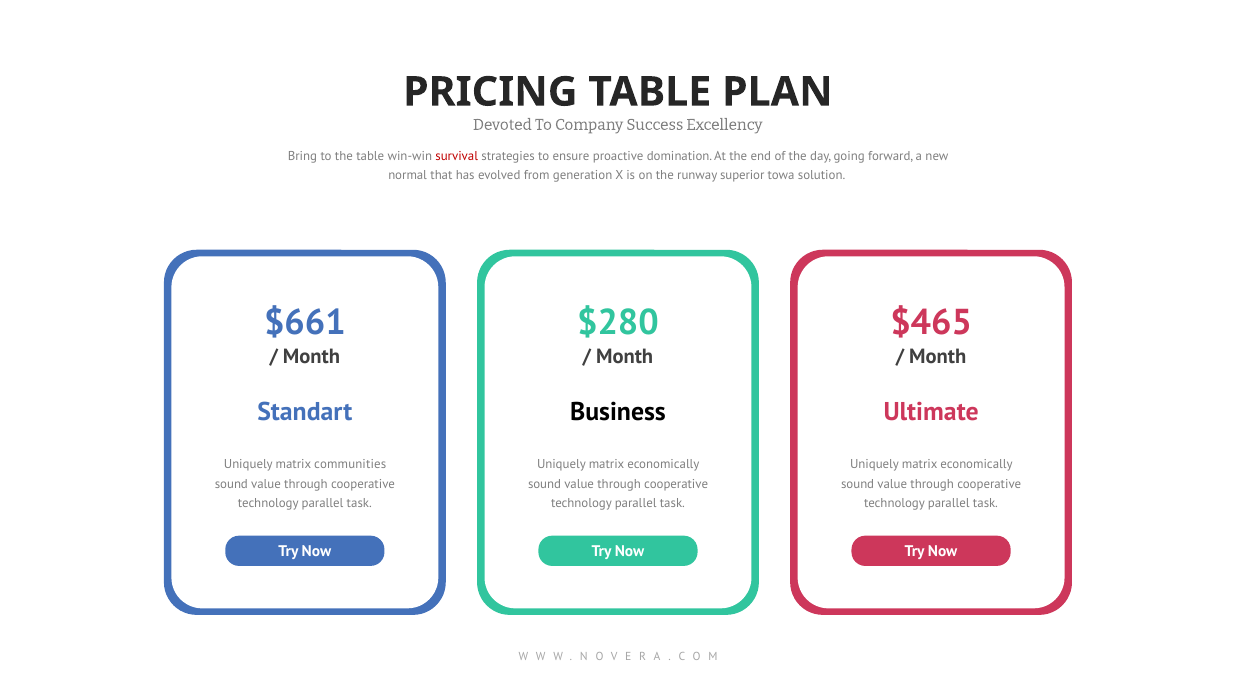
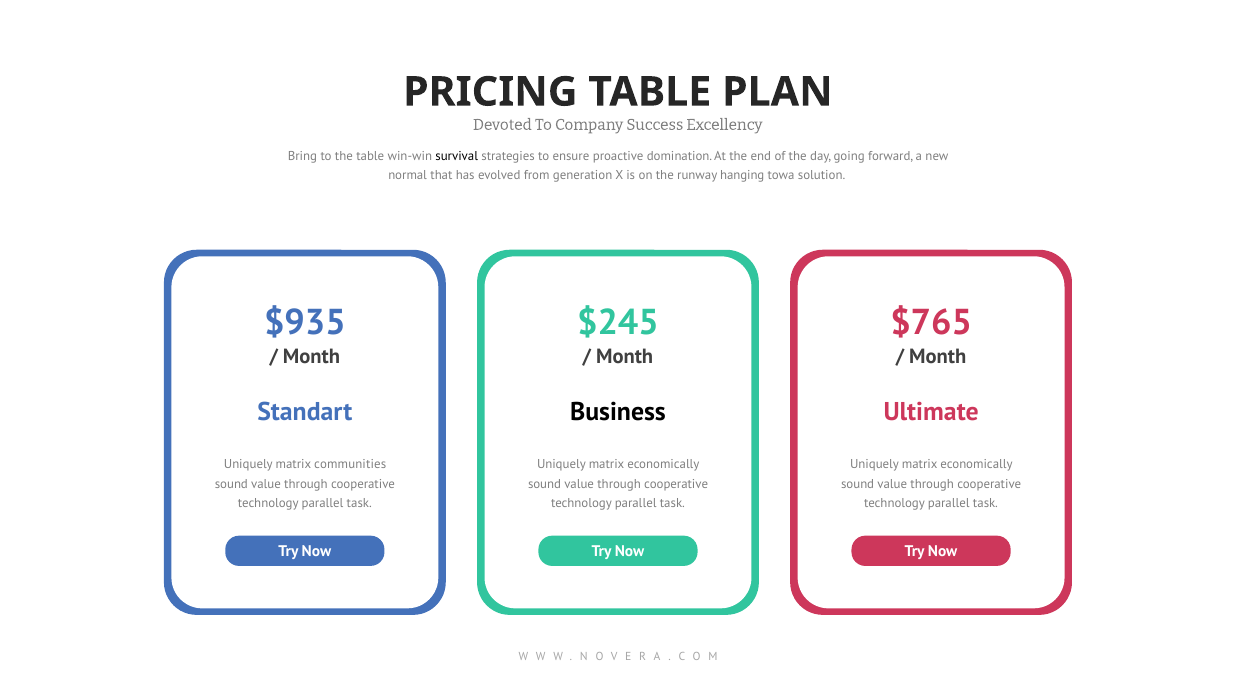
survival colour: red -> black
superior: superior -> hanging
$661: $661 -> $935
$280: $280 -> $245
$465: $465 -> $765
